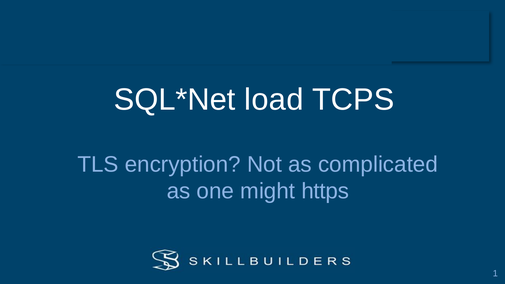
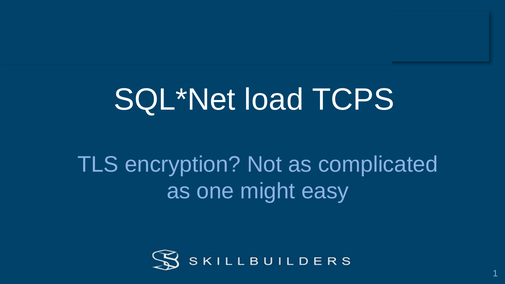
https: https -> easy
